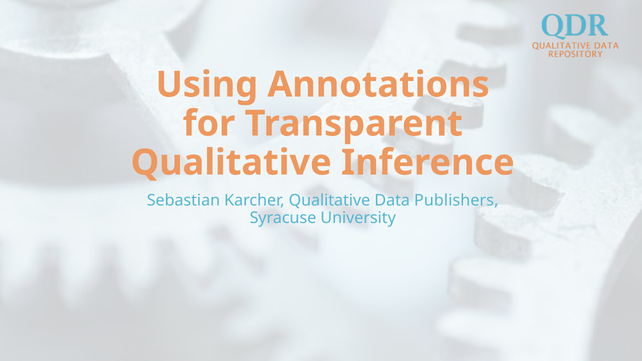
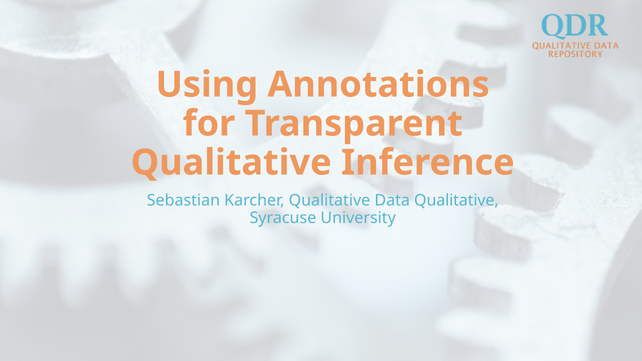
Data Publishers: Publishers -> Qualitative
